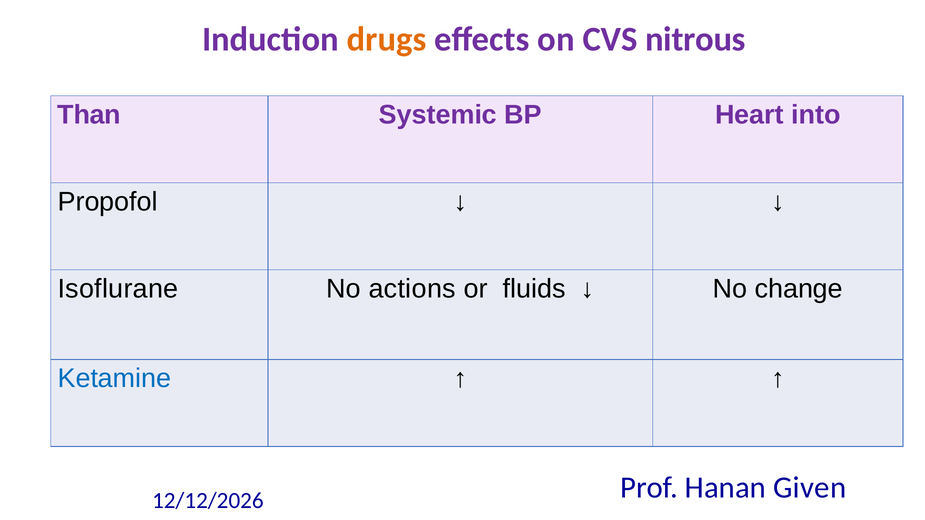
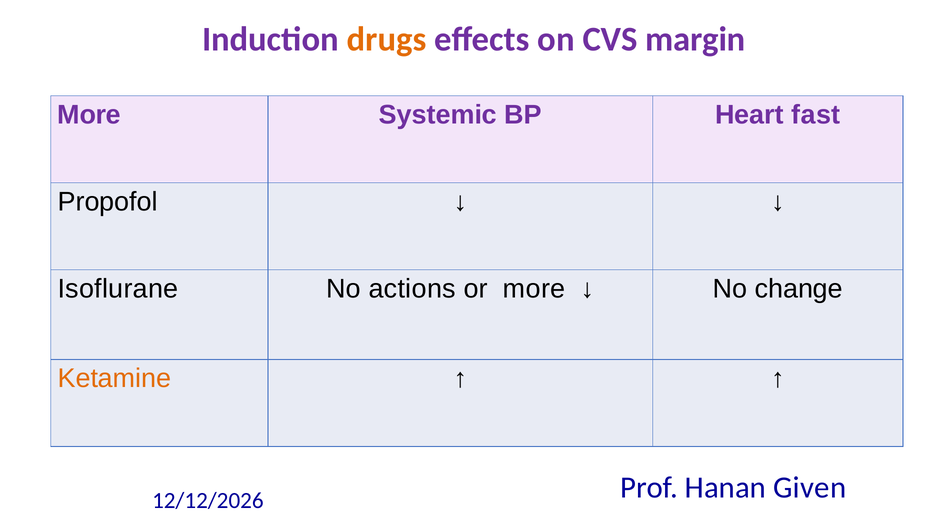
nitrous: nitrous -> margin
Than at (89, 115): Than -> More
into: into -> fast
or fluids: fluids -> more
Ketamine colour: blue -> orange
